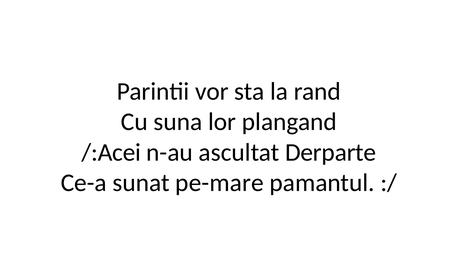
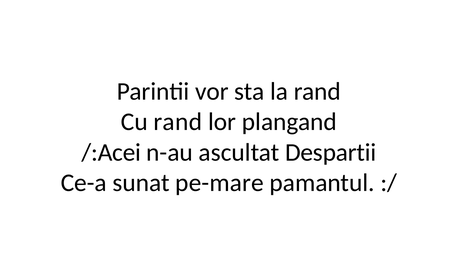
Cu suna: suna -> rand
Derparte: Derparte -> Despartii
